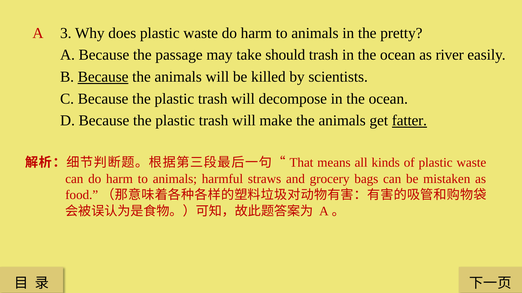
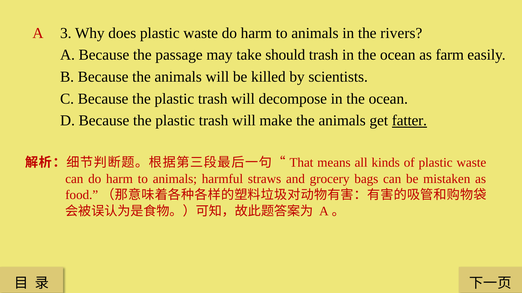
pretty: pretty -> rivers
river: river -> farm
Because at (103, 77) underline: present -> none
